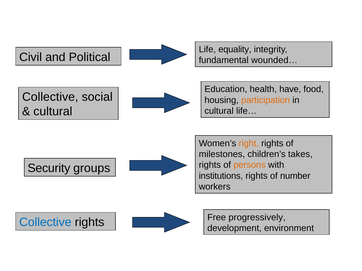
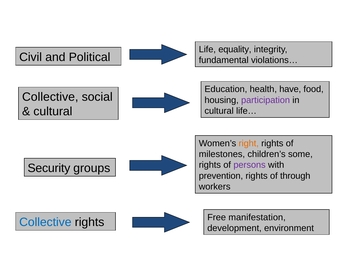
wounded…: wounded… -> violations…
participation colour: orange -> purple
takes: takes -> some
persons colour: orange -> purple
institutions: institutions -> prevention
number: number -> through
progressively: progressively -> manifestation
